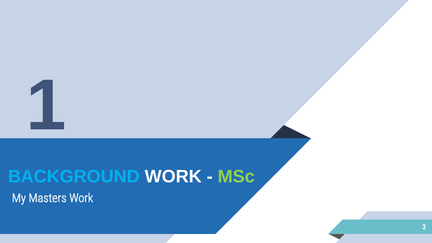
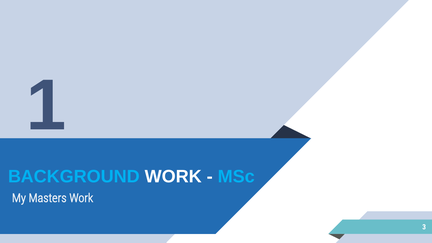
MSc colour: light green -> light blue
